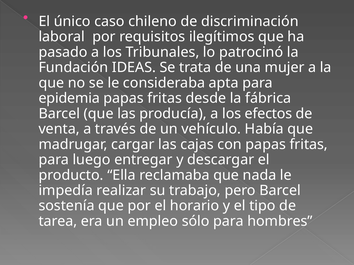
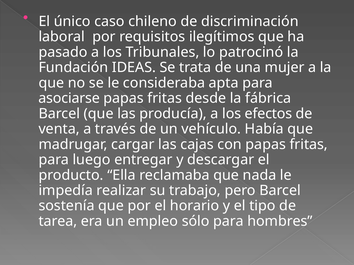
epidemia: epidemia -> asociarse
